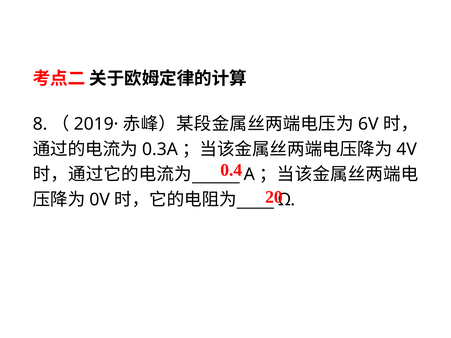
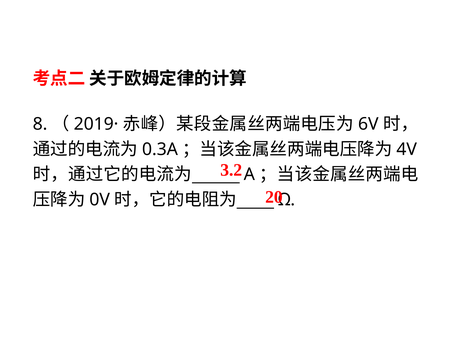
0.4: 0.4 -> 3.2
